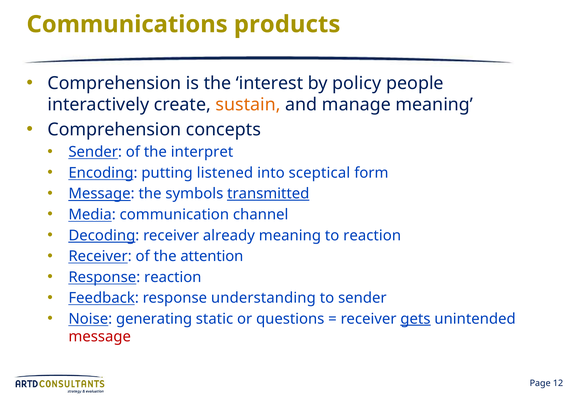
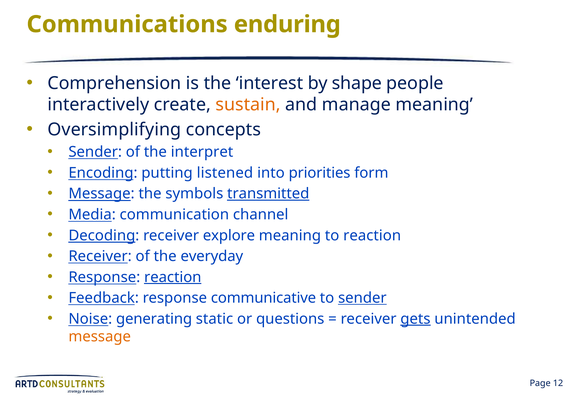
products: products -> enduring
policy: policy -> shape
Comprehension at (114, 130): Comprehension -> Oversimplifying
sceptical: sceptical -> priorities
already: already -> explore
attention: attention -> everyday
reaction at (173, 277) underline: none -> present
understanding: understanding -> communicative
sender at (362, 298) underline: none -> present
message at (100, 337) colour: red -> orange
